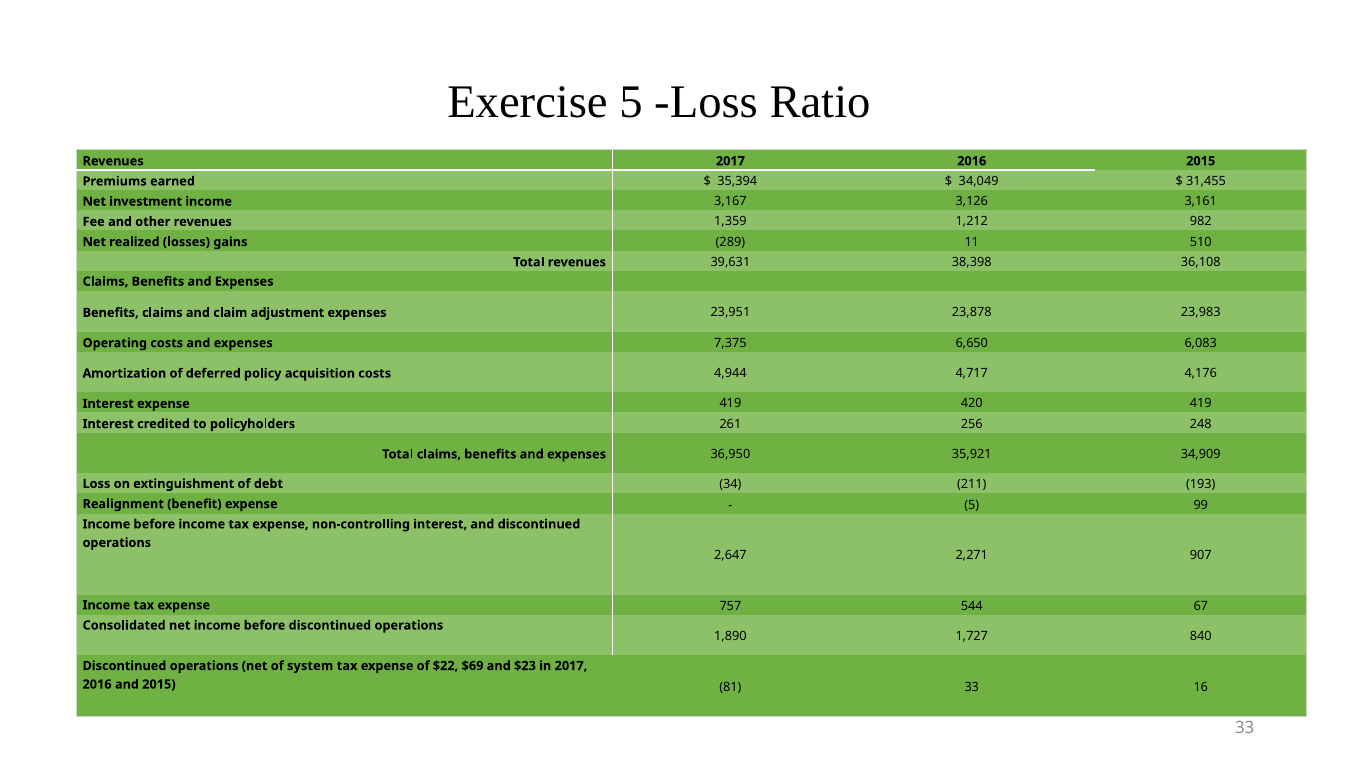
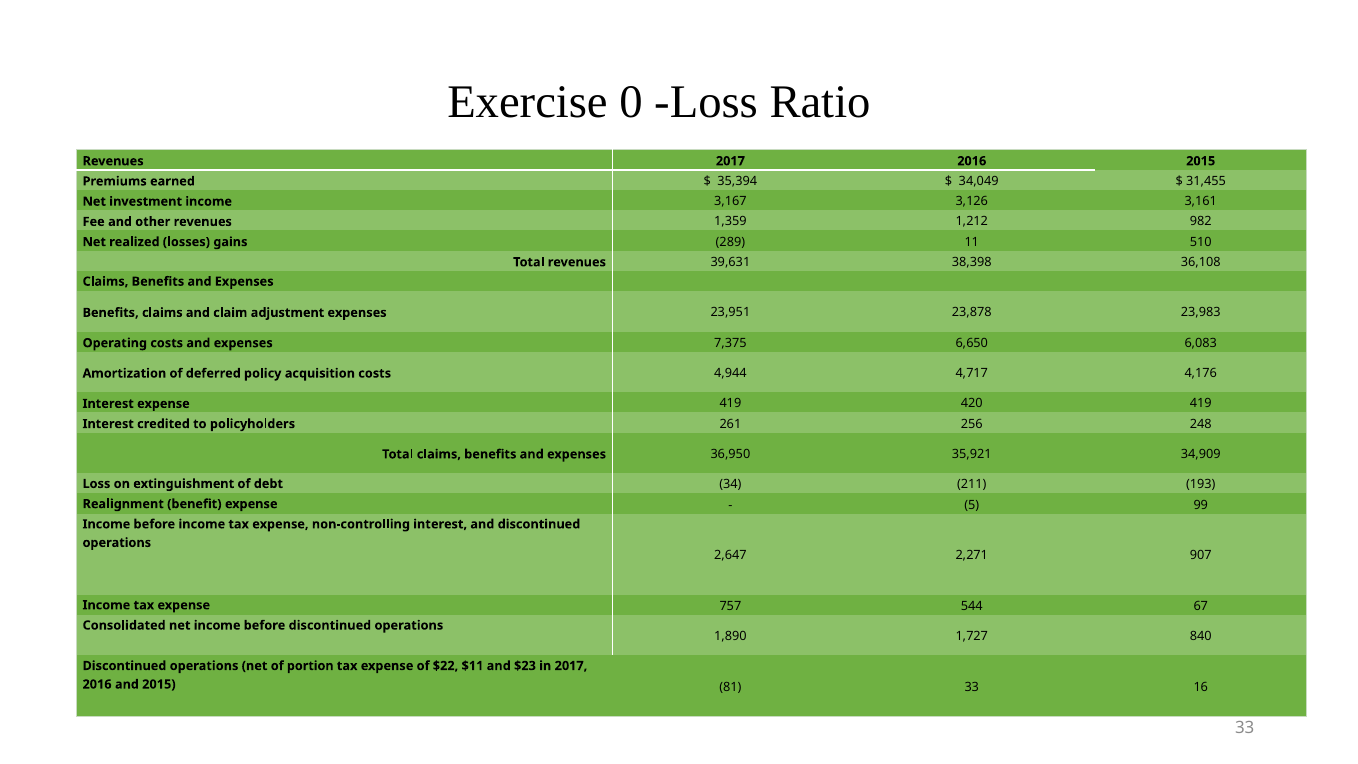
Exercise 5: 5 -> 0
system: system -> portion
$69: $69 -> $11
